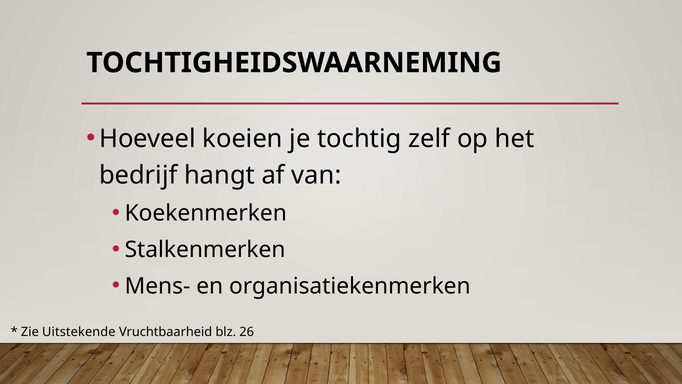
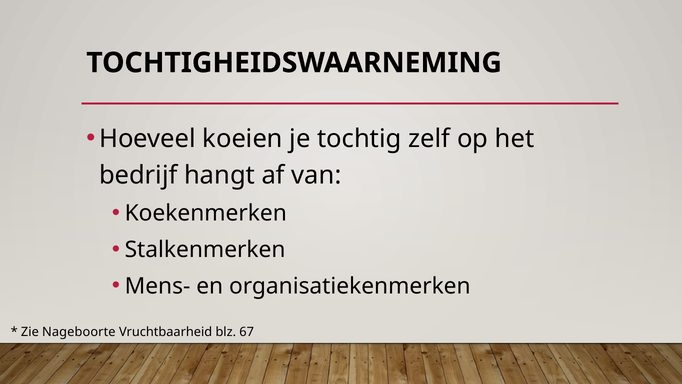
Uitstekende: Uitstekende -> Nageboorte
26: 26 -> 67
